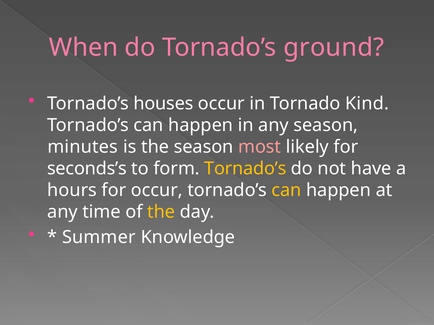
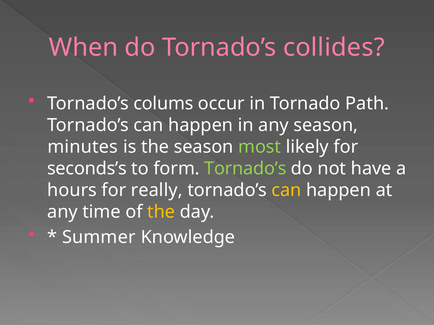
ground: ground -> collides
houses: houses -> colums
Kind: Kind -> Path
most colour: pink -> light green
Tornado’s at (245, 169) colour: yellow -> light green
for occur: occur -> really
